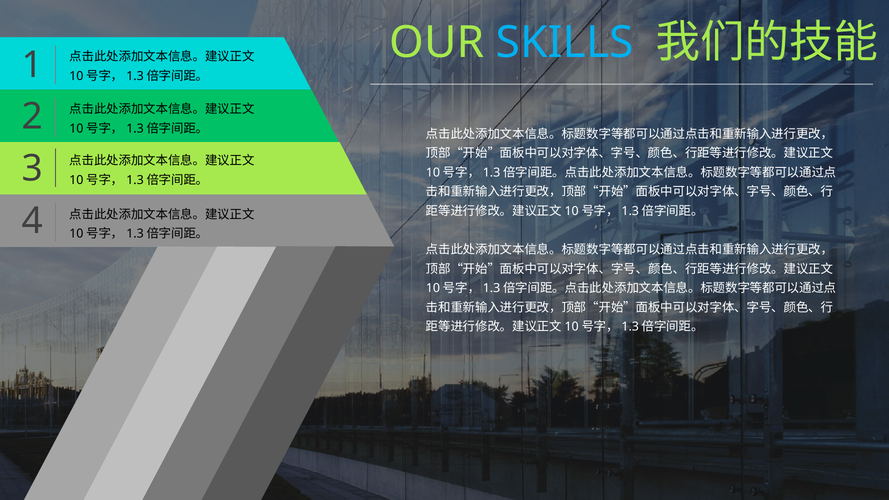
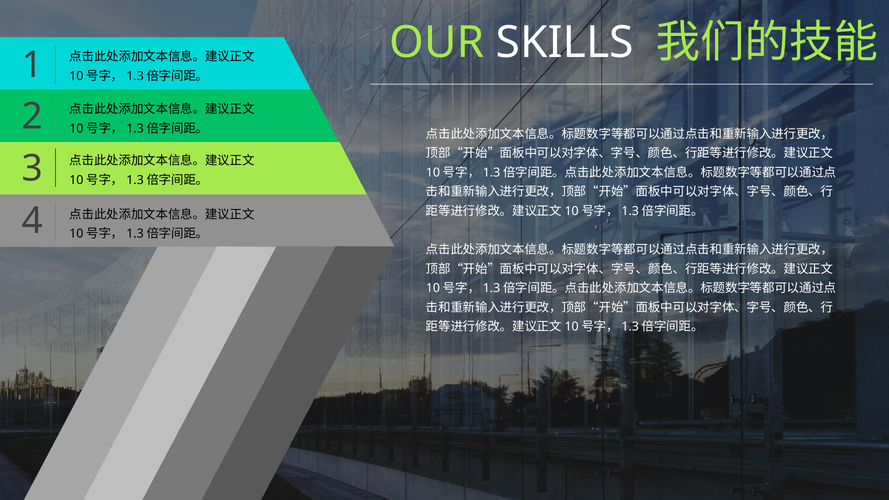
SKILLS colour: light blue -> white
